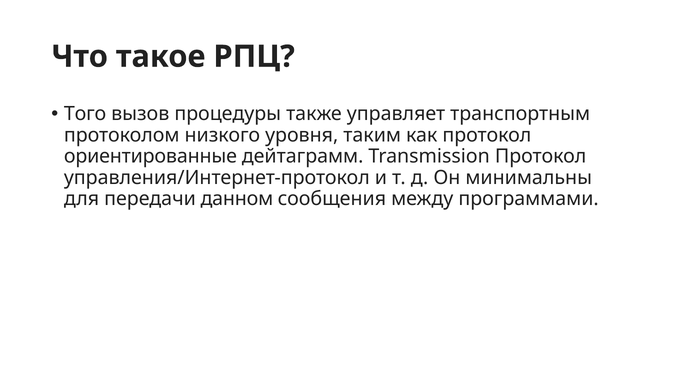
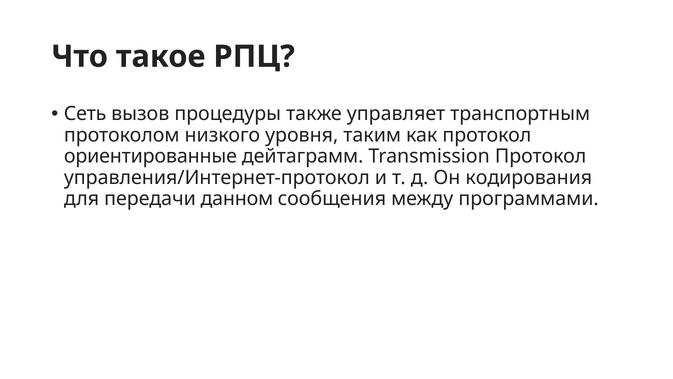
Того: Того -> Сеть
минимальны: минимальны -> кодирования
